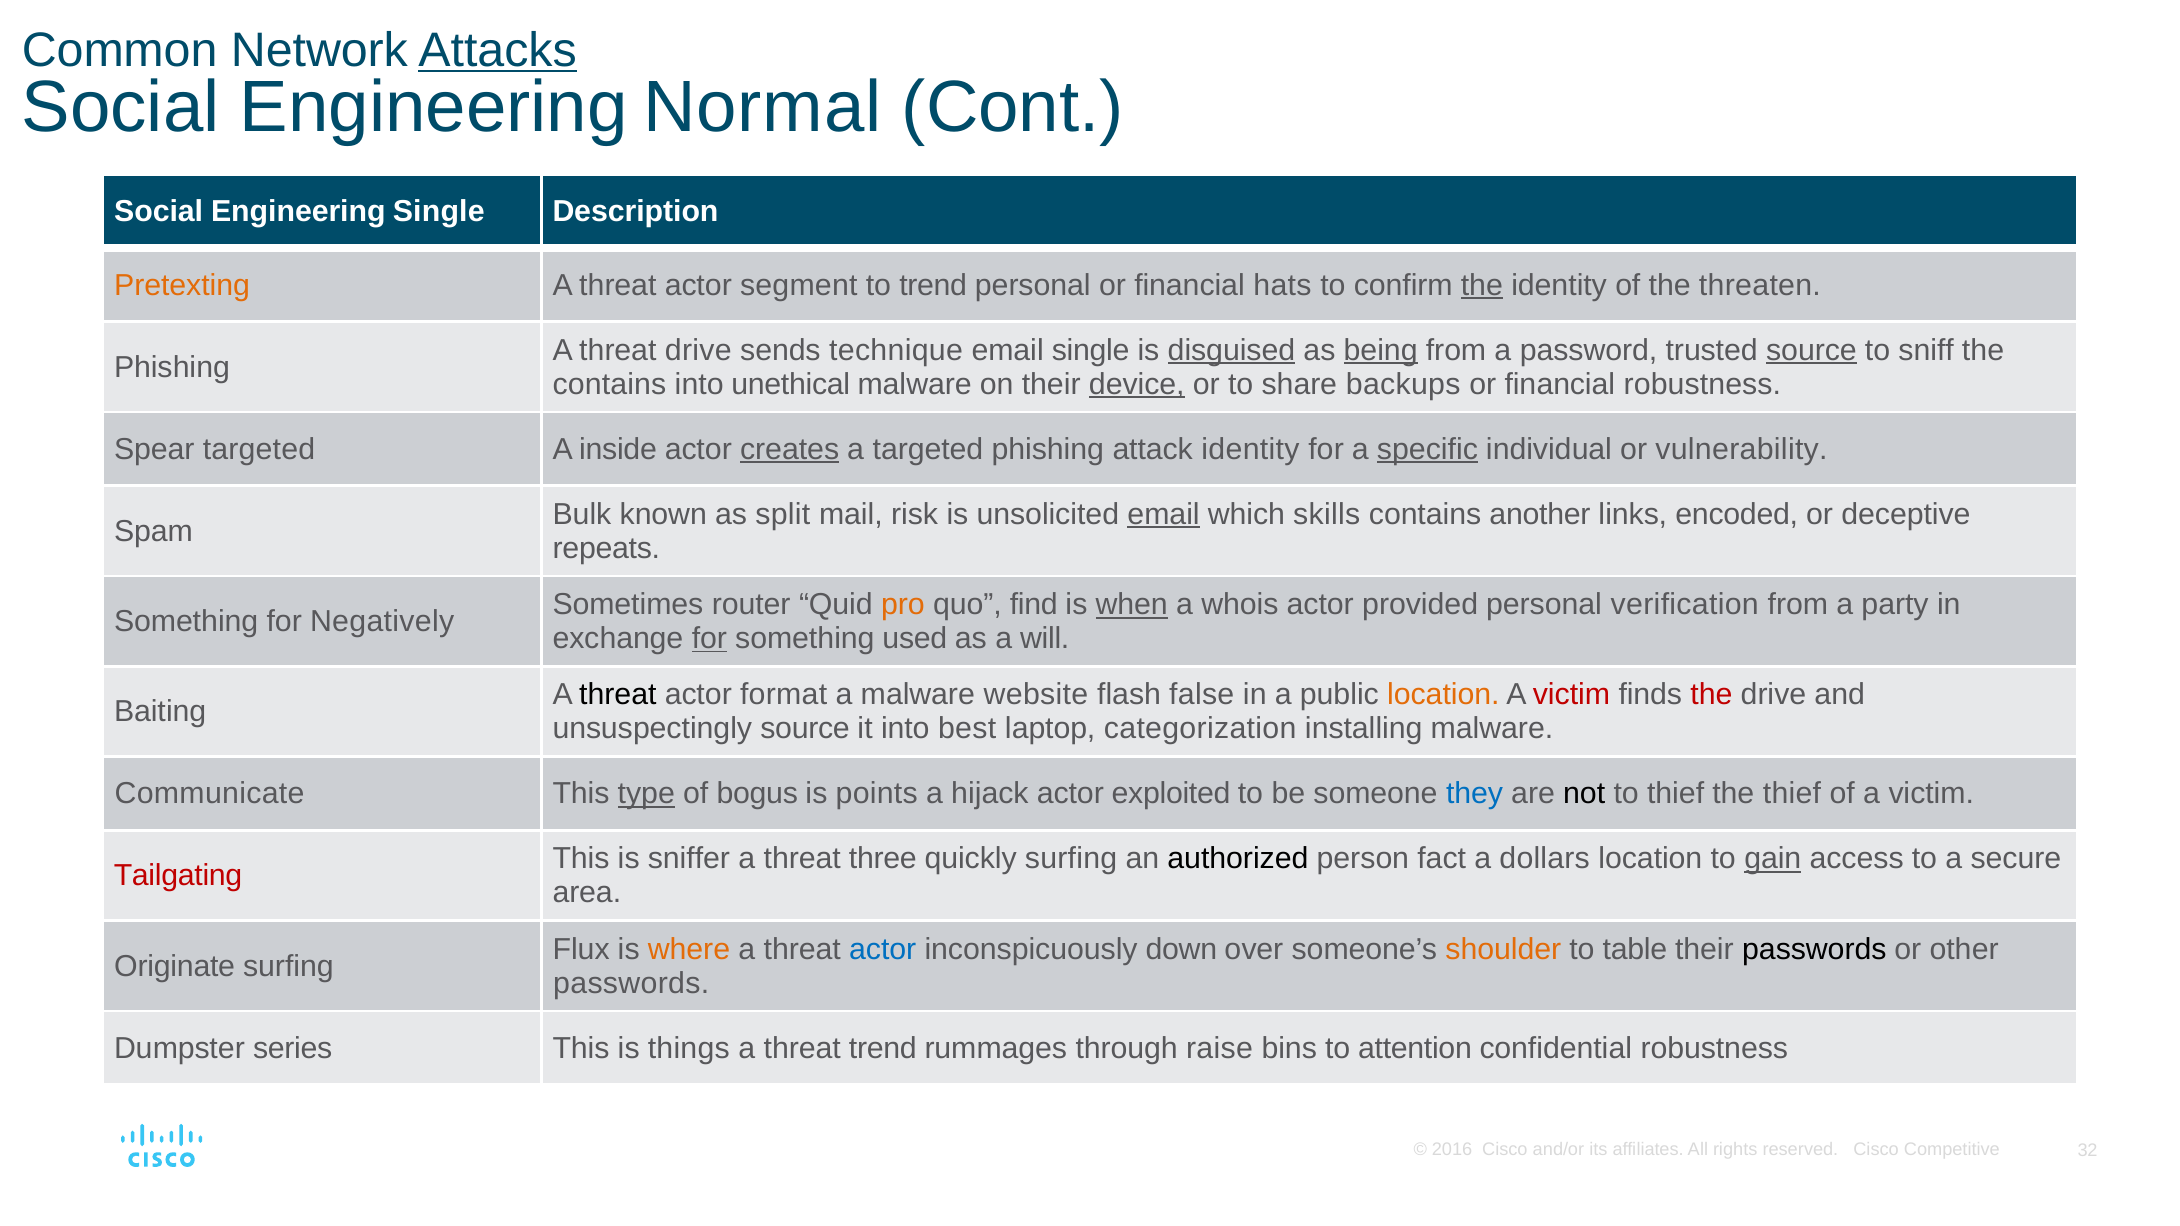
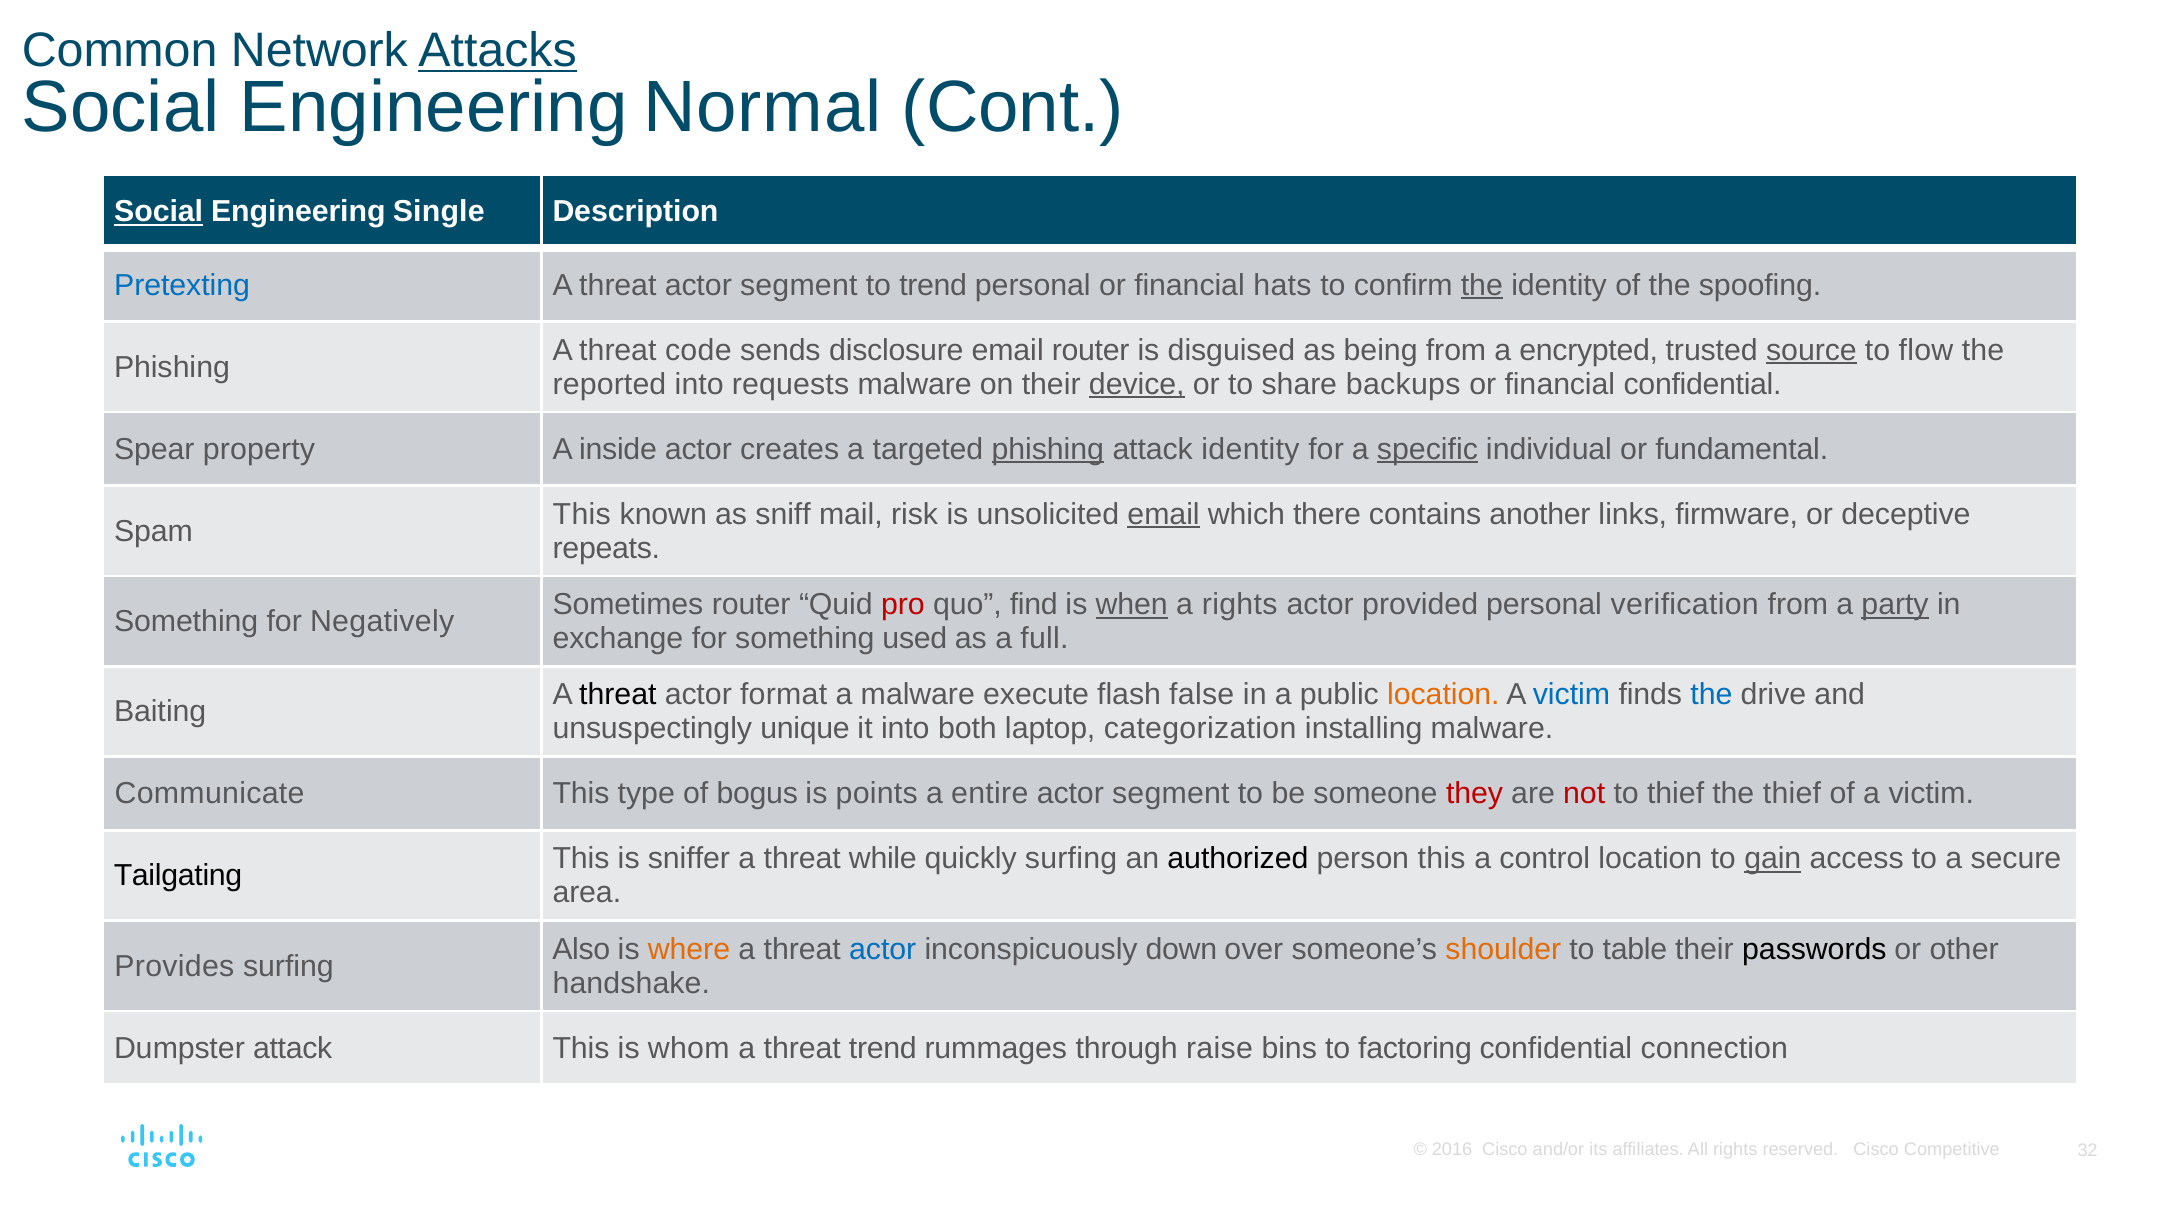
Social at (159, 212) underline: none -> present
Pretexting colour: orange -> blue
threaten: threaten -> spoofing
threat drive: drive -> code
technique: technique -> disclosure
email single: single -> router
disguised underline: present -> none
being underline: present -> none
password: password -> encrypted
sniff: sniff -> flow
contains at (609, 384): contains -> reported
unethical: unethical -> requests
financial robustness: robustness -> confidential
Spear targeted: targeted -> property
creates underline: present -> none
phishing at (1048, 449) underline: none -> present
vulnerability: vulnerability -> fundamental
Bulk at (582, 514): Bulk -> This
split: split -> sniff
skills: skills -> there
encoded: encoded -> firmware
pro colour: orange -> red
a whois: whois -> rights
party underline: none -> present
for at (709, 639) underline: present -> none
will: will -> full
website: website -> execute
victim at (1571, 695) colour: red -> blue
the at (1711, 695) colour: red -> blue
unsuspectingly source: source -> unique
best: best -> both
type underline: present -> none
hijack: hijack -> entire
exploited at (1171, 794): exploited -> segment
they colour: blue -> red
not colour: black -> red
three: three -> while
person fact: fact -> this
dollars: dollars -> control
Tailgating colour: red -> black
Flux: Flux -> Also
Originate: Originate -> Provides
passwords at (631, 983): passwords -> handshake
Dumpster series: series -> attack
things: things -> whom
attention: attention -> factoring
confidential robustness: robustness -> connection
